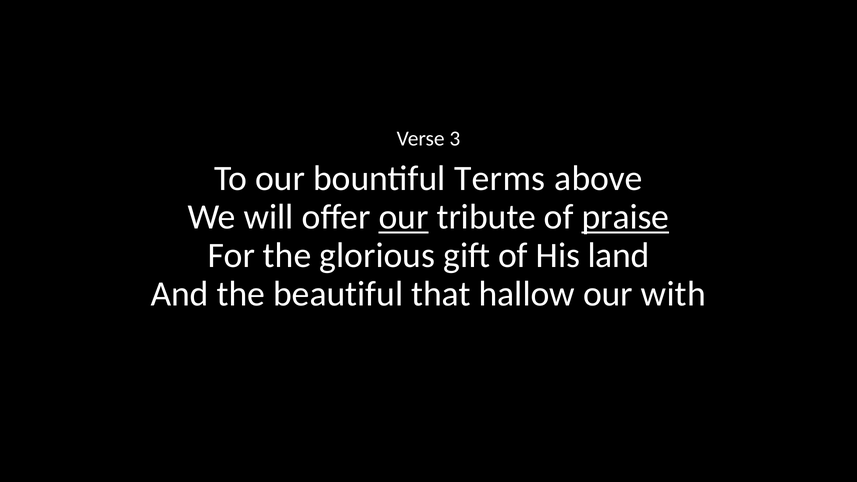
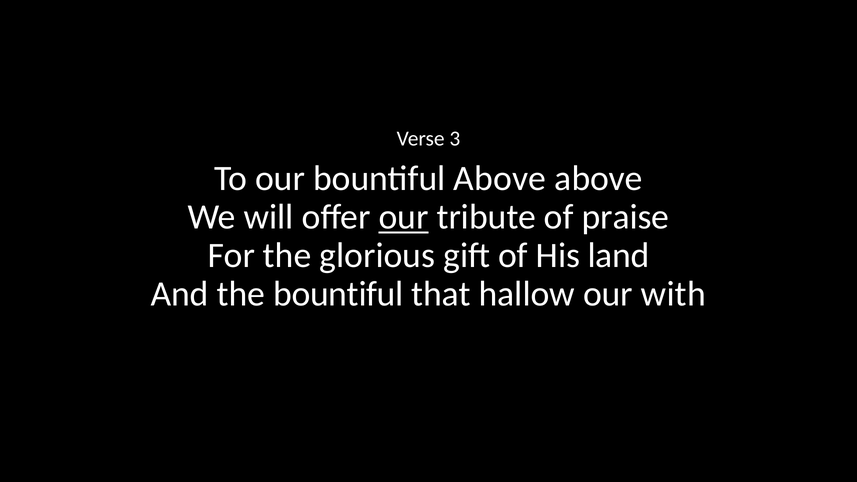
bountiful Terms: Terms -> Above
praise underline: present -> none
the beautiful: beautiful -> bountiful
